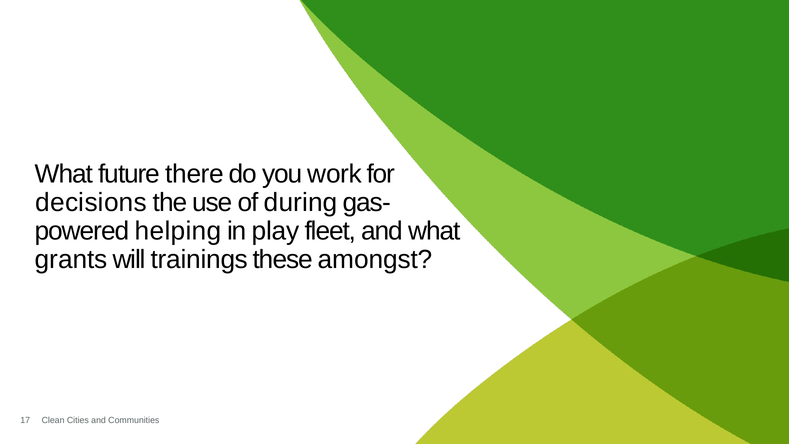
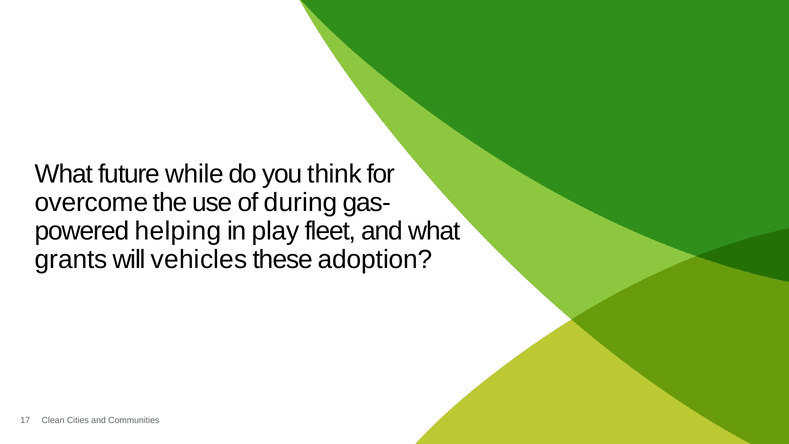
there: there -> while
work: work -> think
decisions: decisions -> overcome
trainings: trainings -> vehicles
amongst: amongst -> adoption
